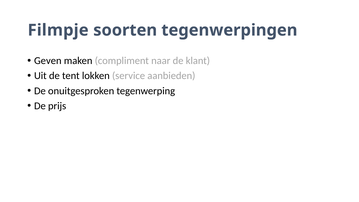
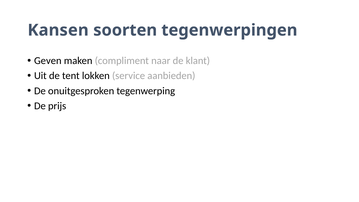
Filmpje: Filmpje -> Kansen
